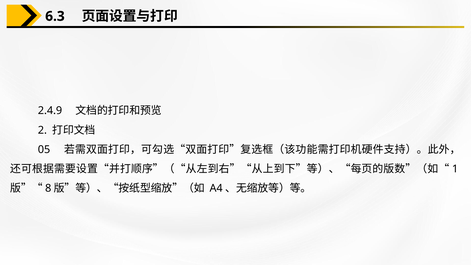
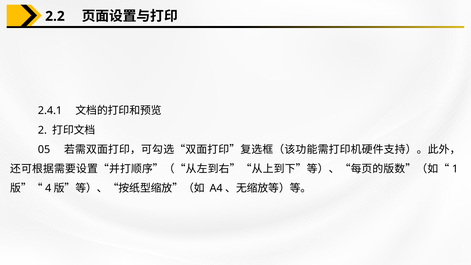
6.3: 6.3 -> 2.2
2.4.9: 2.4.9 -> 2.4.1
8: 8 -> 4
